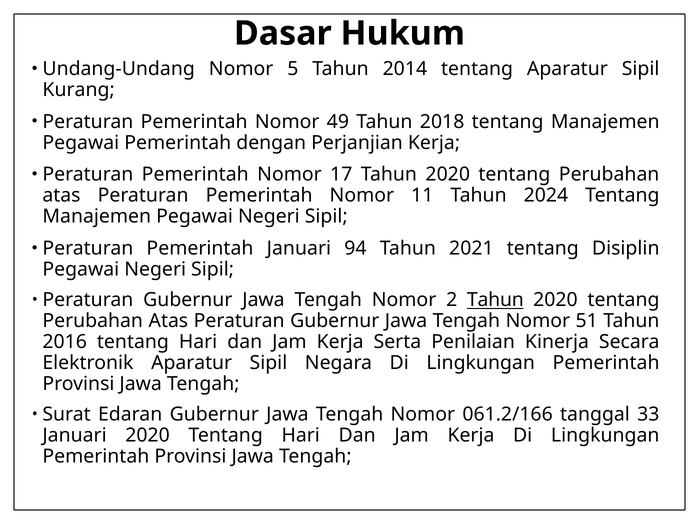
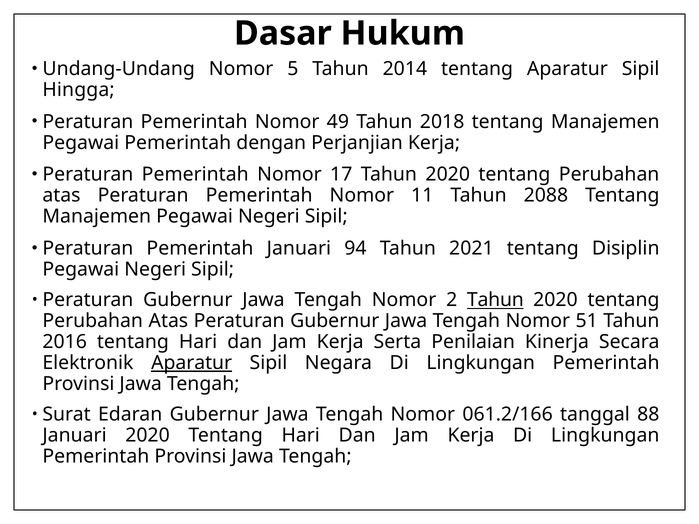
Kurang: Kurang -> Hingga
2024: 2024 -> 2088
Aparatur at (192, 363) underline: none -> present
33: 33 -> 88
